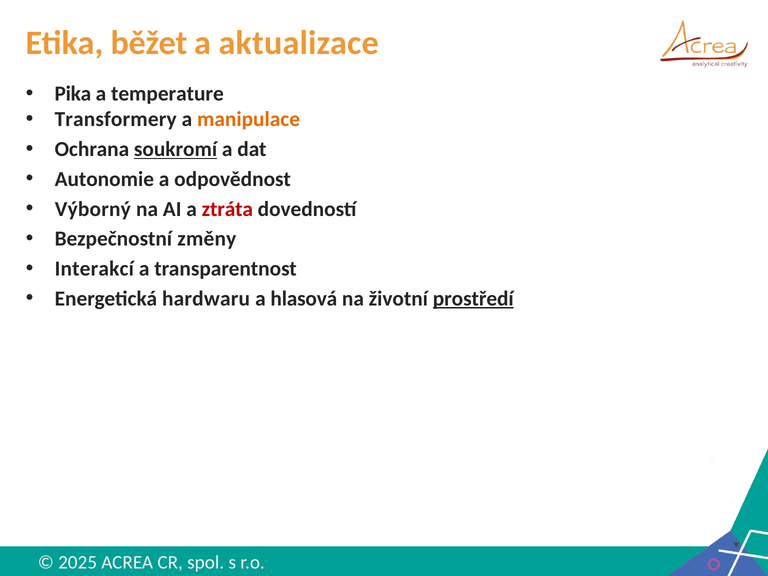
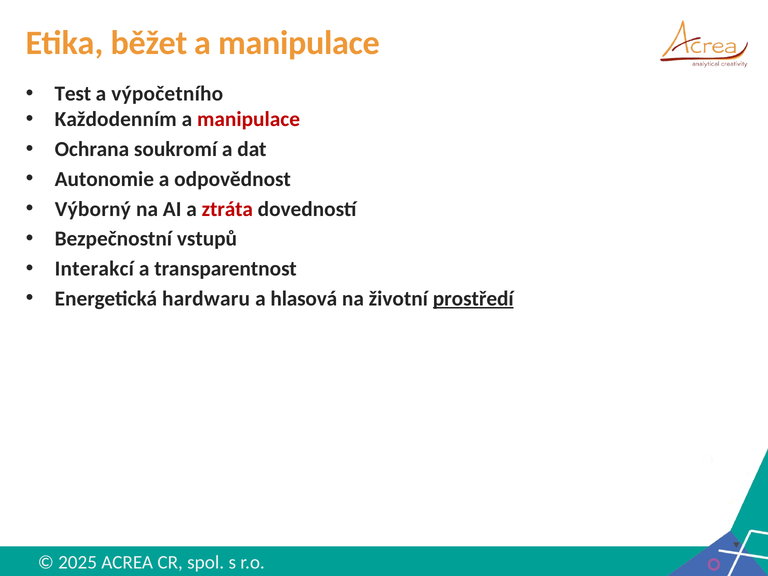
aktualizace at (299, 43): aktualizace -> manipulace
Pika: Pika -> Test
temperature: temperature -> výpočetního
Transformery: Transformery -> Každodenním
manipulace at (249, 119) colour: orange -> red
soukromí underline: present -> none
změny: změny -> vstupů
